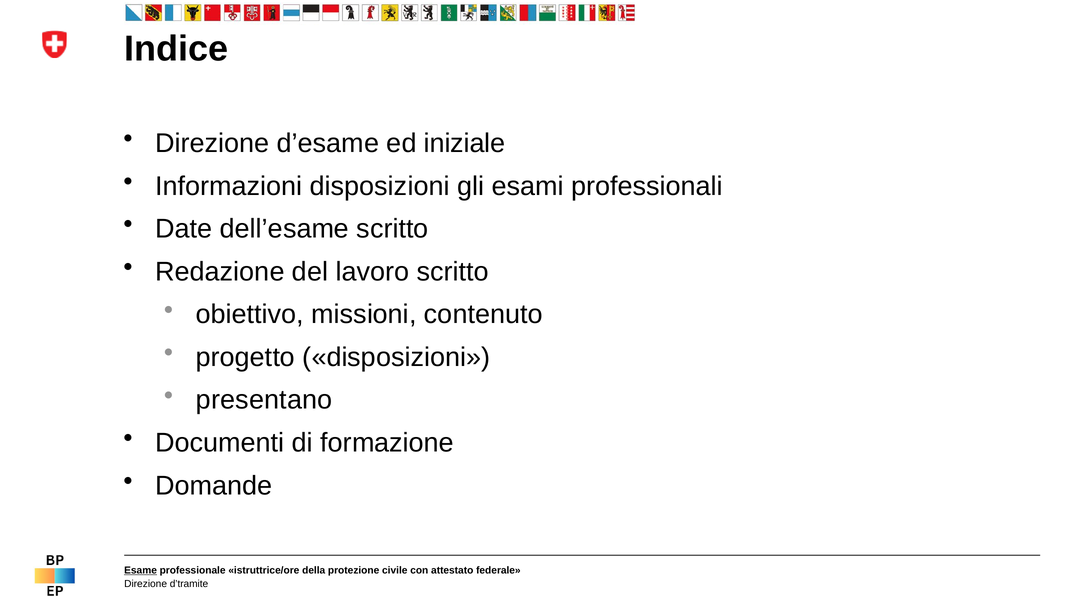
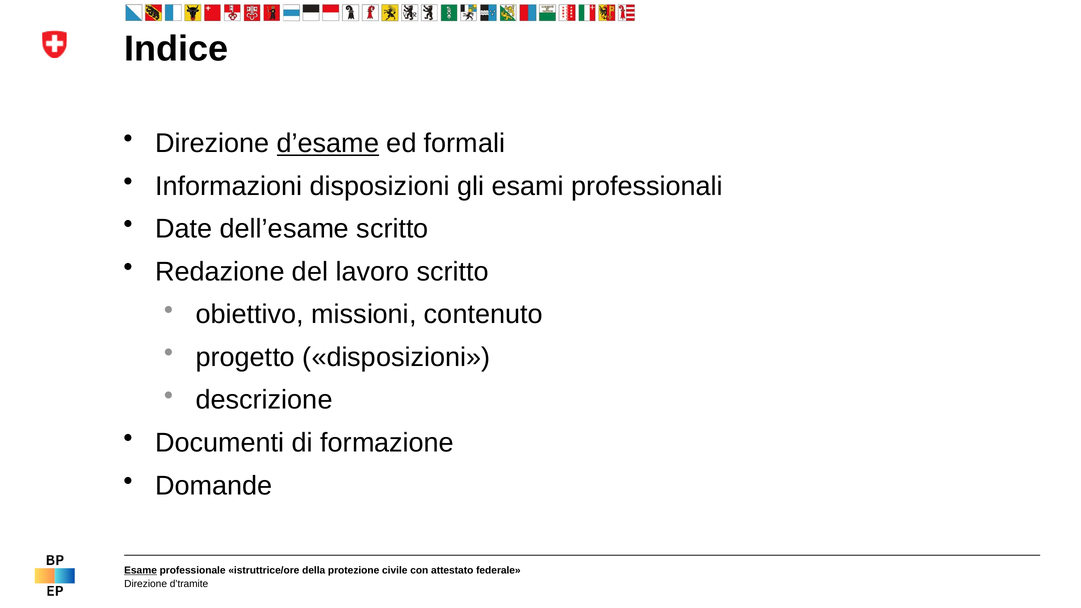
d’esame underline: none -> present
iniziale: iniziale -> formali
presentano: presentano -> descrizione
